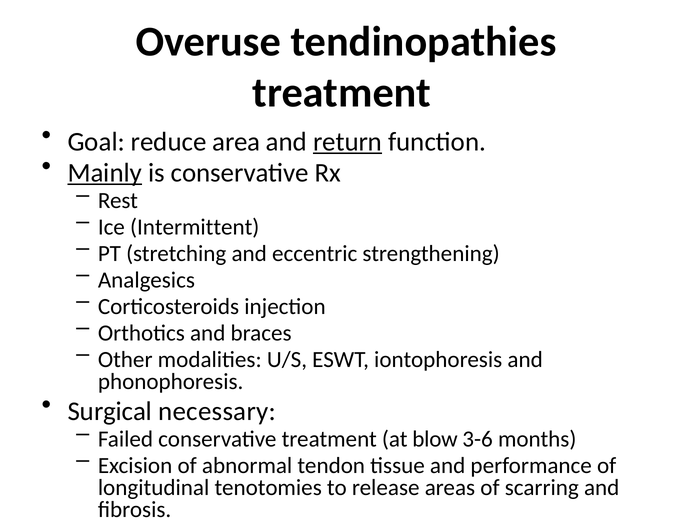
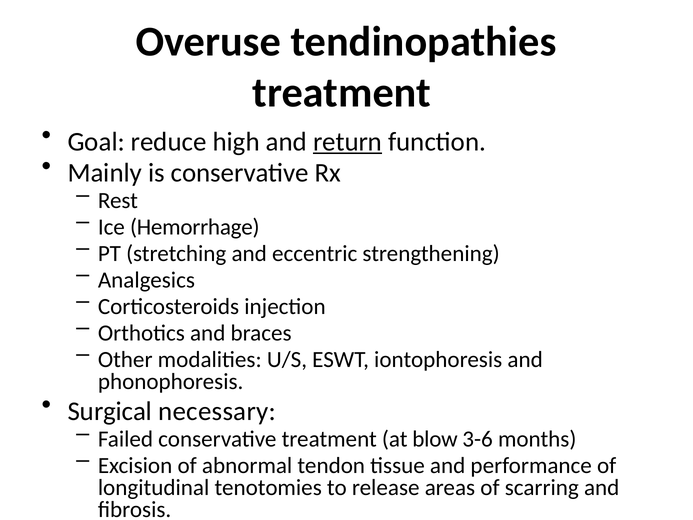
area: area -> high
Mainly underline: present -> none
Intermittent: Intermittent -> Hemorrhage
